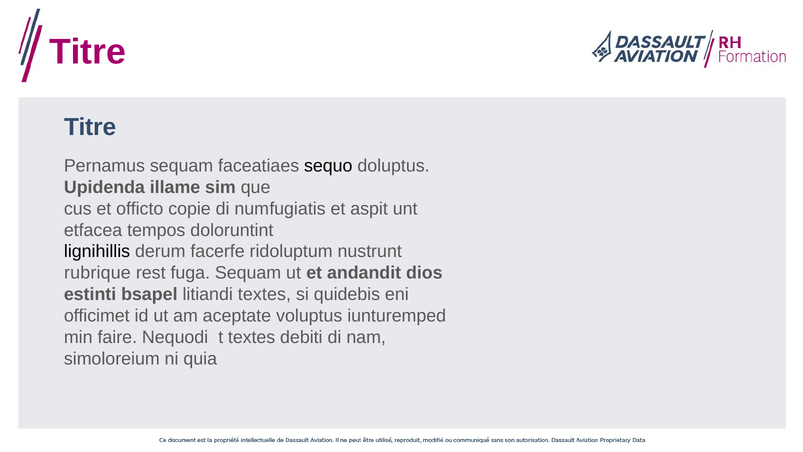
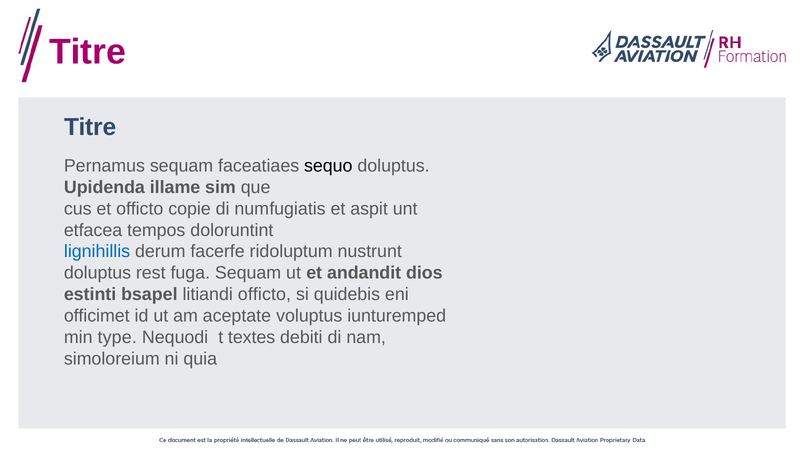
lignihillis colour: black -> blue
rubrique at (97, 273): rubrique -> doluptus
litiandi textes: textes -> officto
faire: faire -> type
